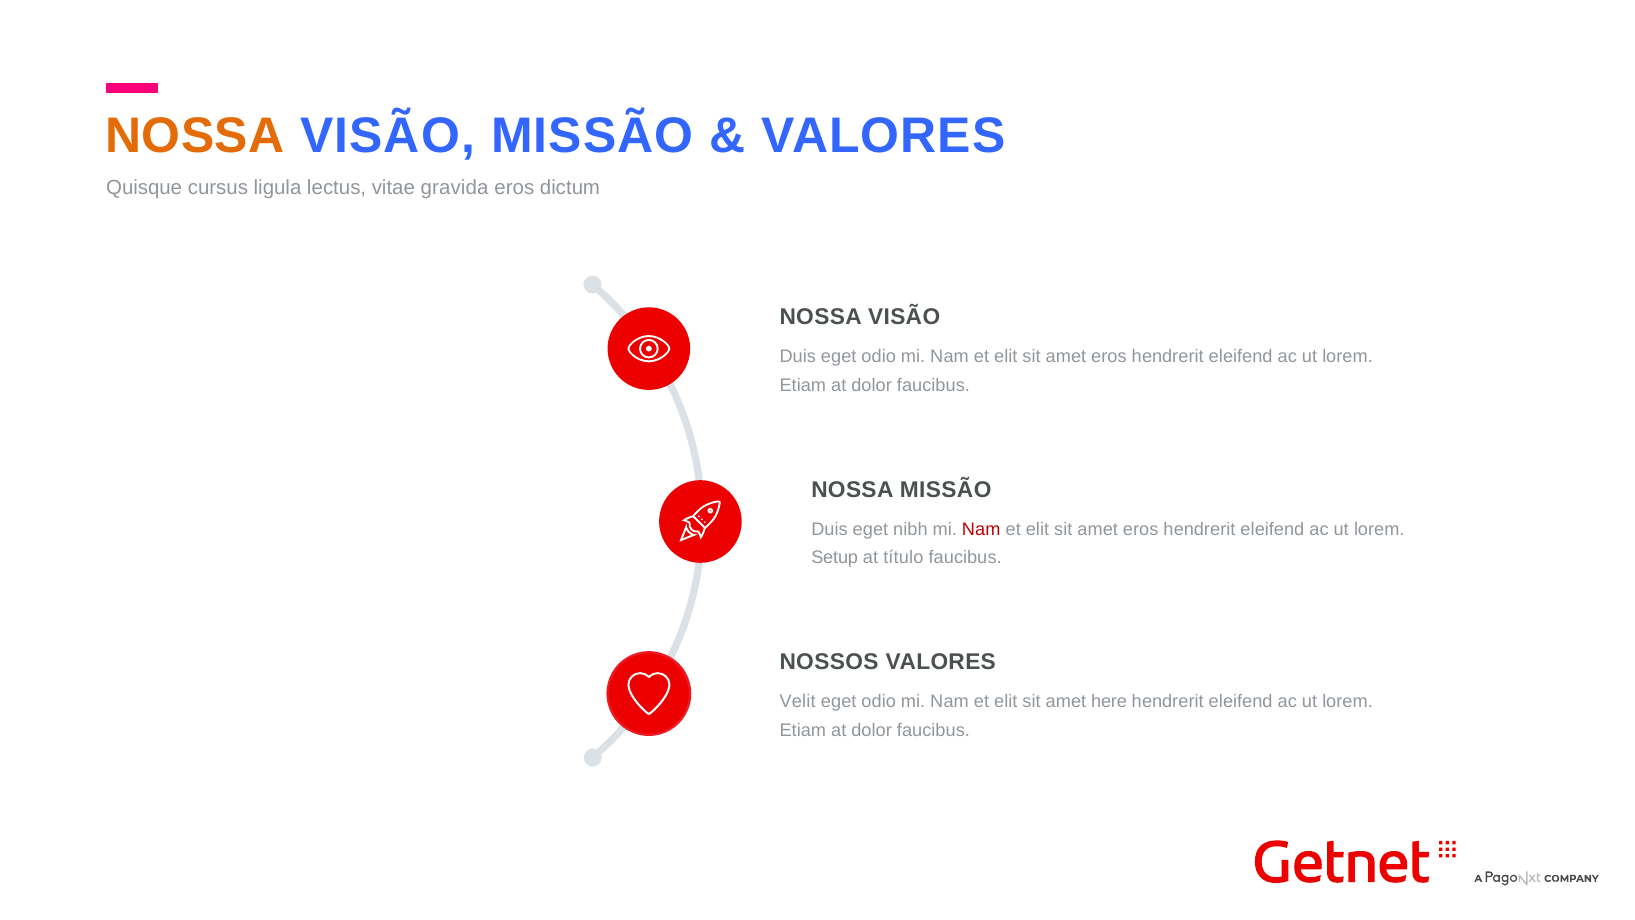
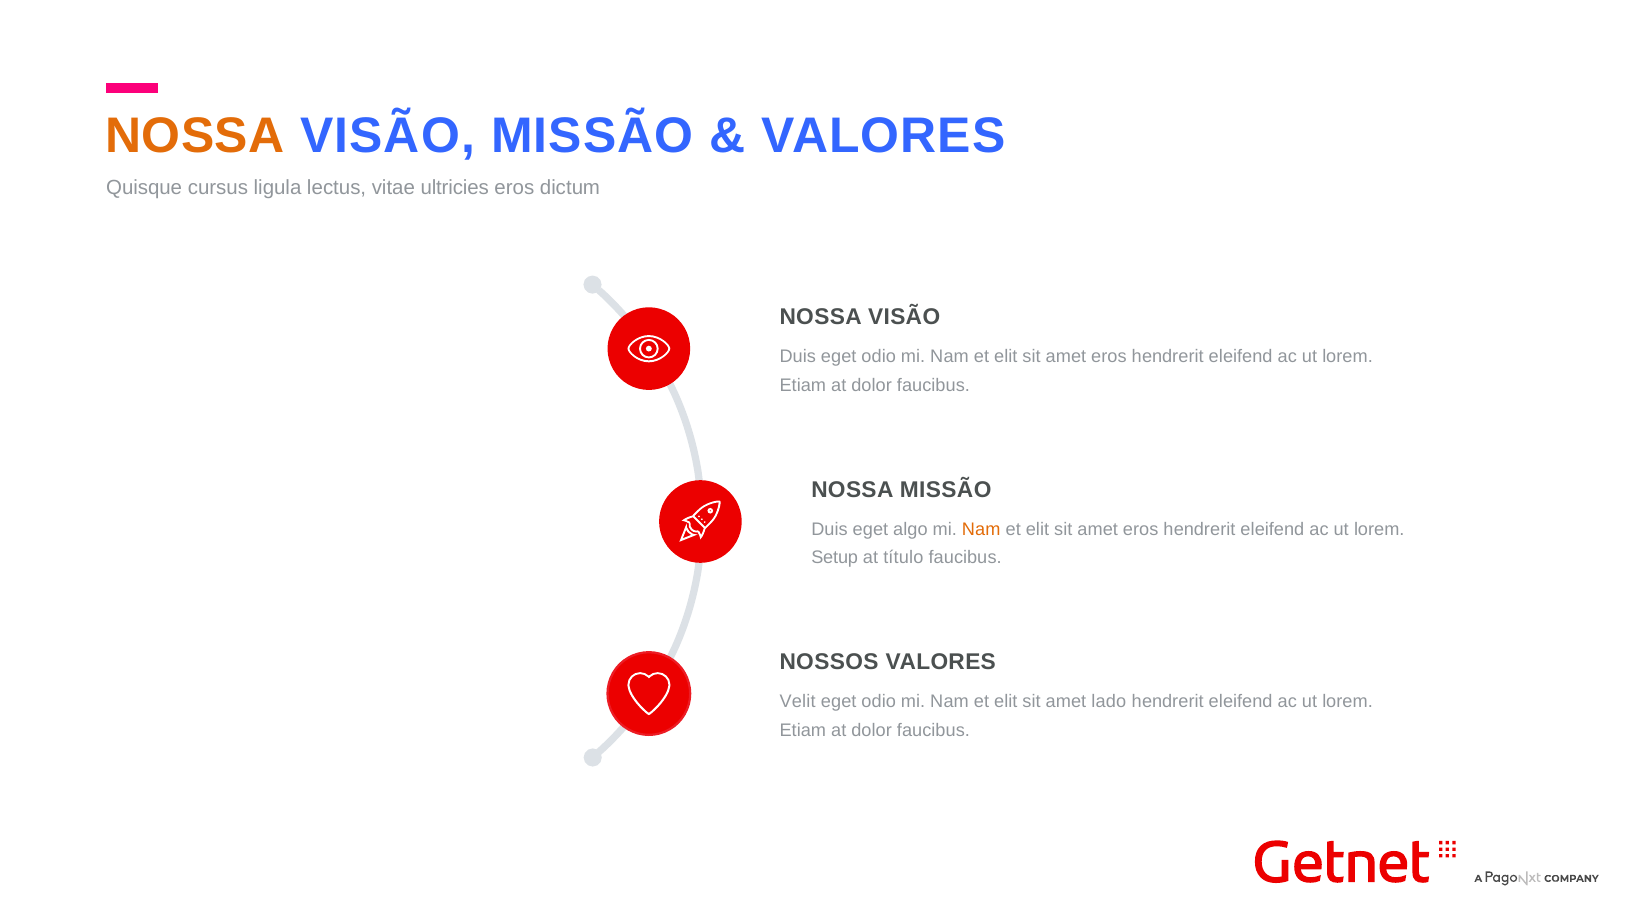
gravida: gravida -> ultricies
nibh: nibh -> algo
Nam at (981, 529) colour: red -> orange
here: here -> lado
